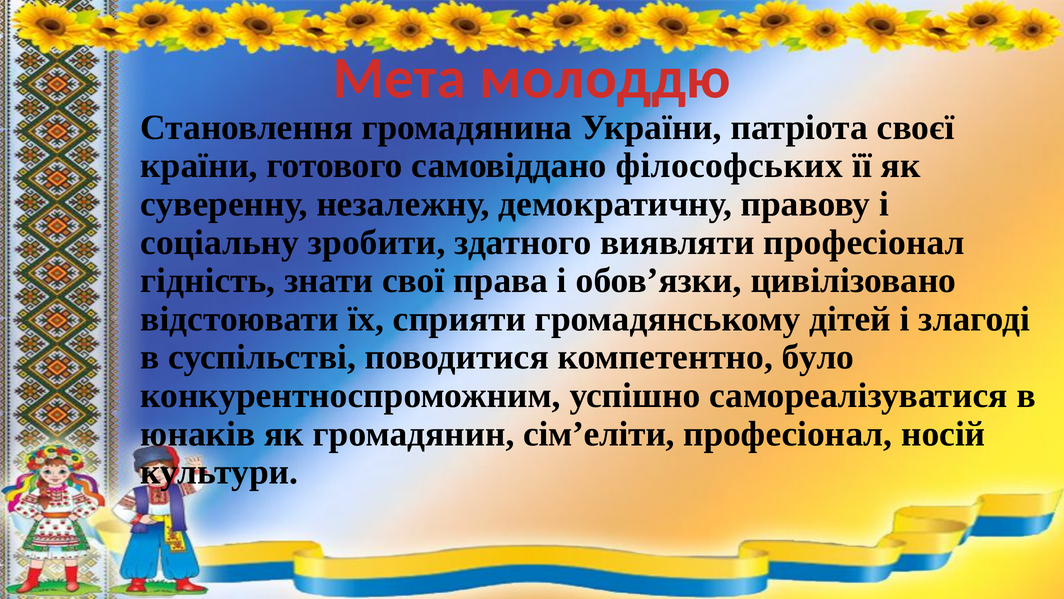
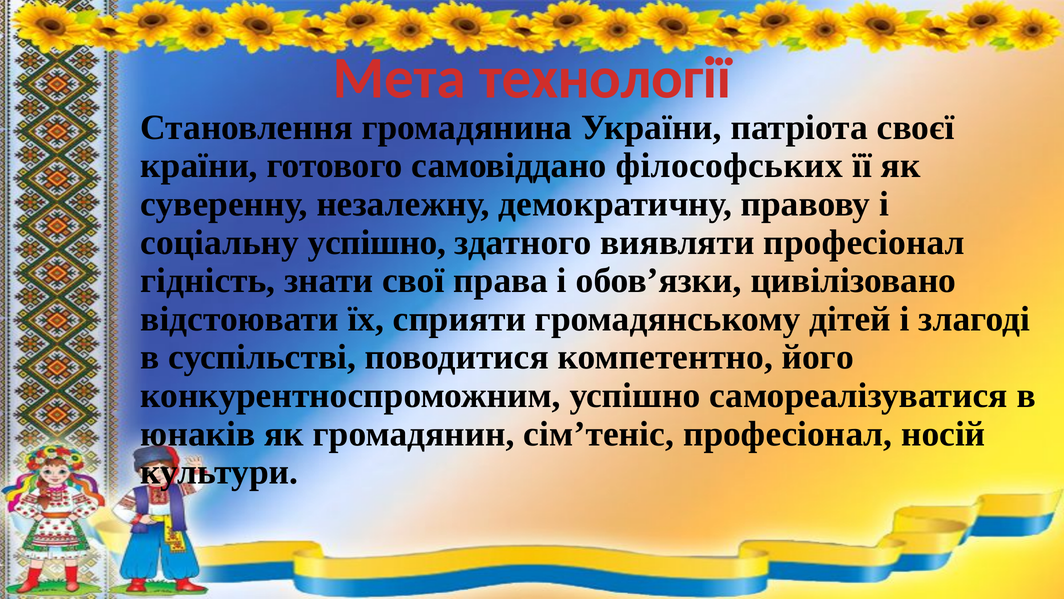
молоддю: молоддю -> технології
соціальну зробити: зробити -> успішно
було: було -> його
сім’еліти: сім’еліти -> сім’теніс
